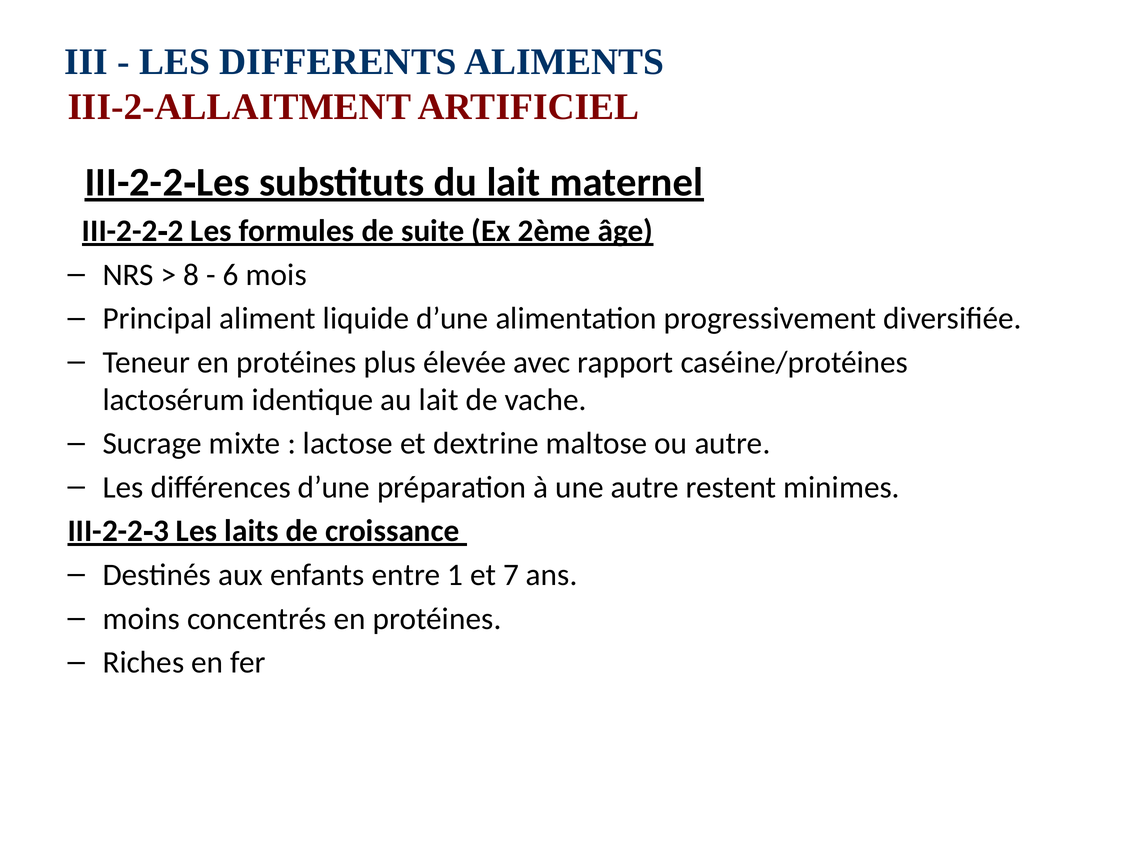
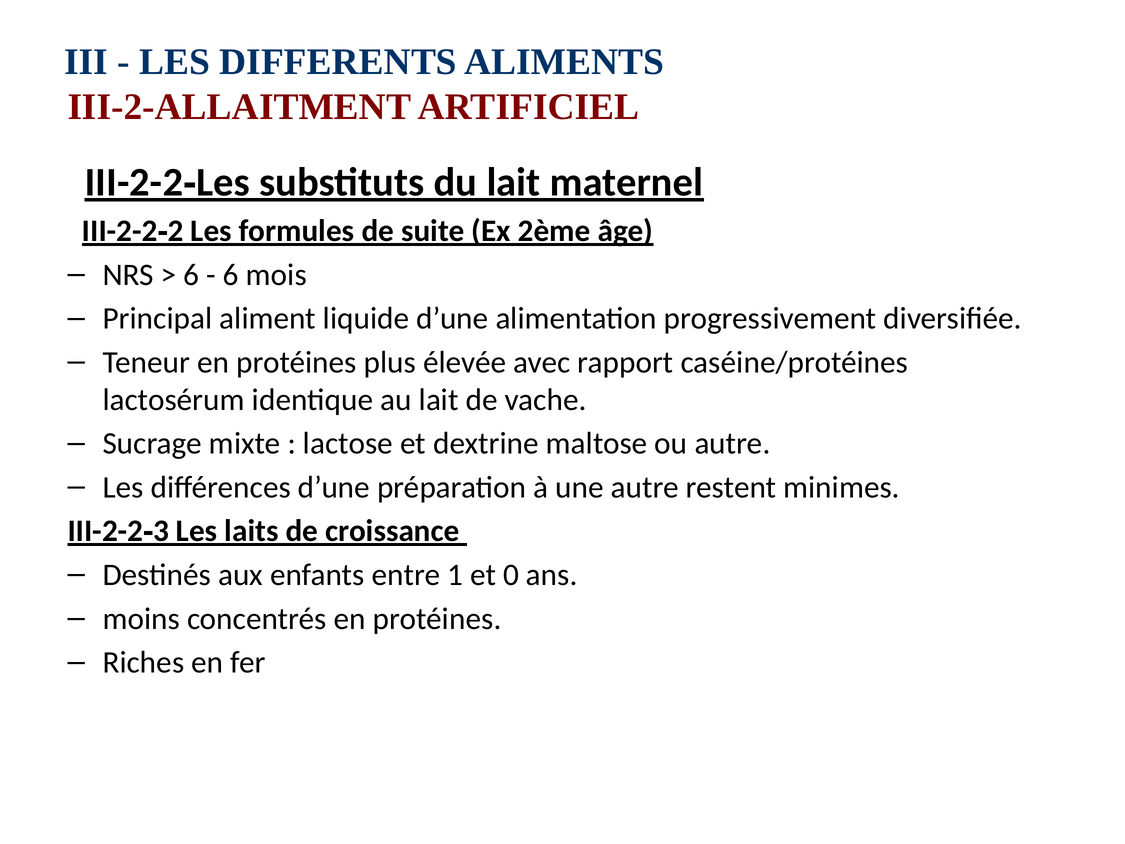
8 at (191, 275): 8 -> 6
7: 7 -> 0
